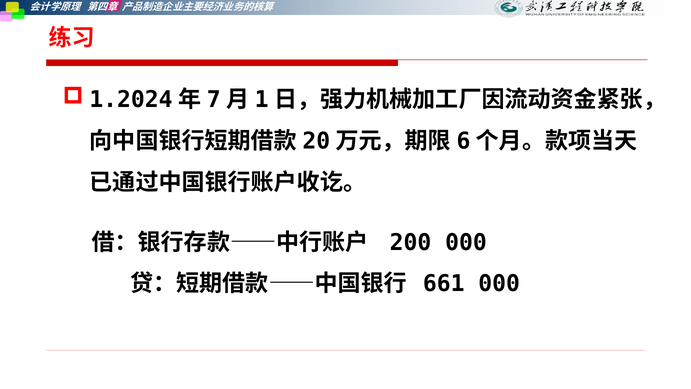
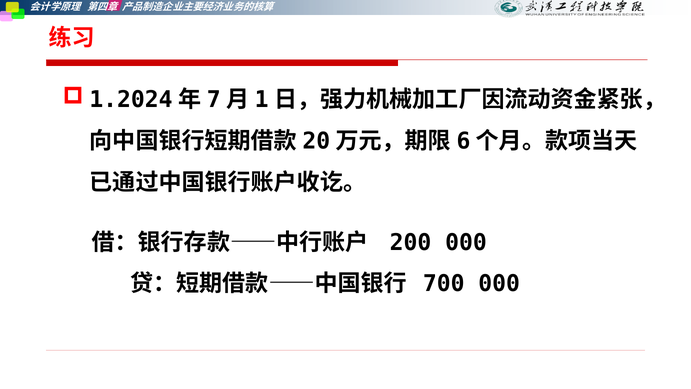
661: 661 -> 700
